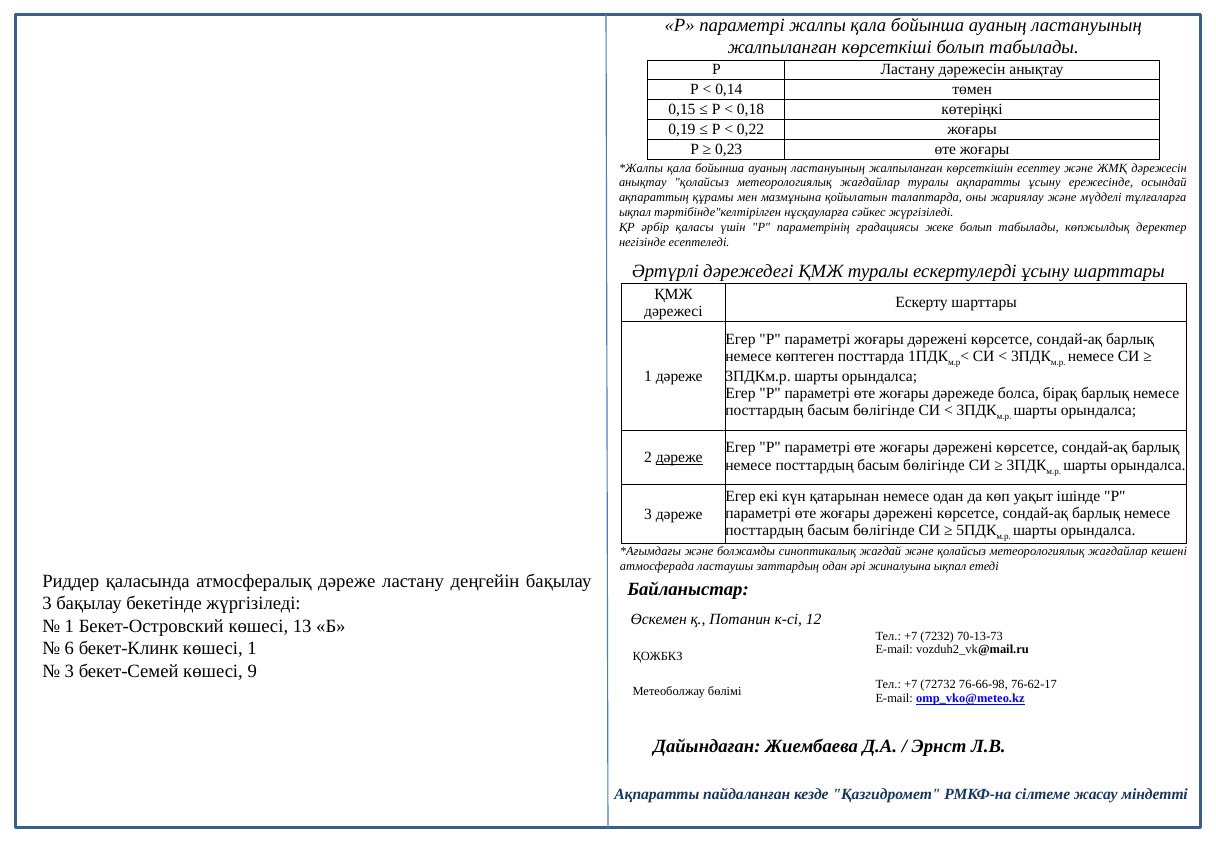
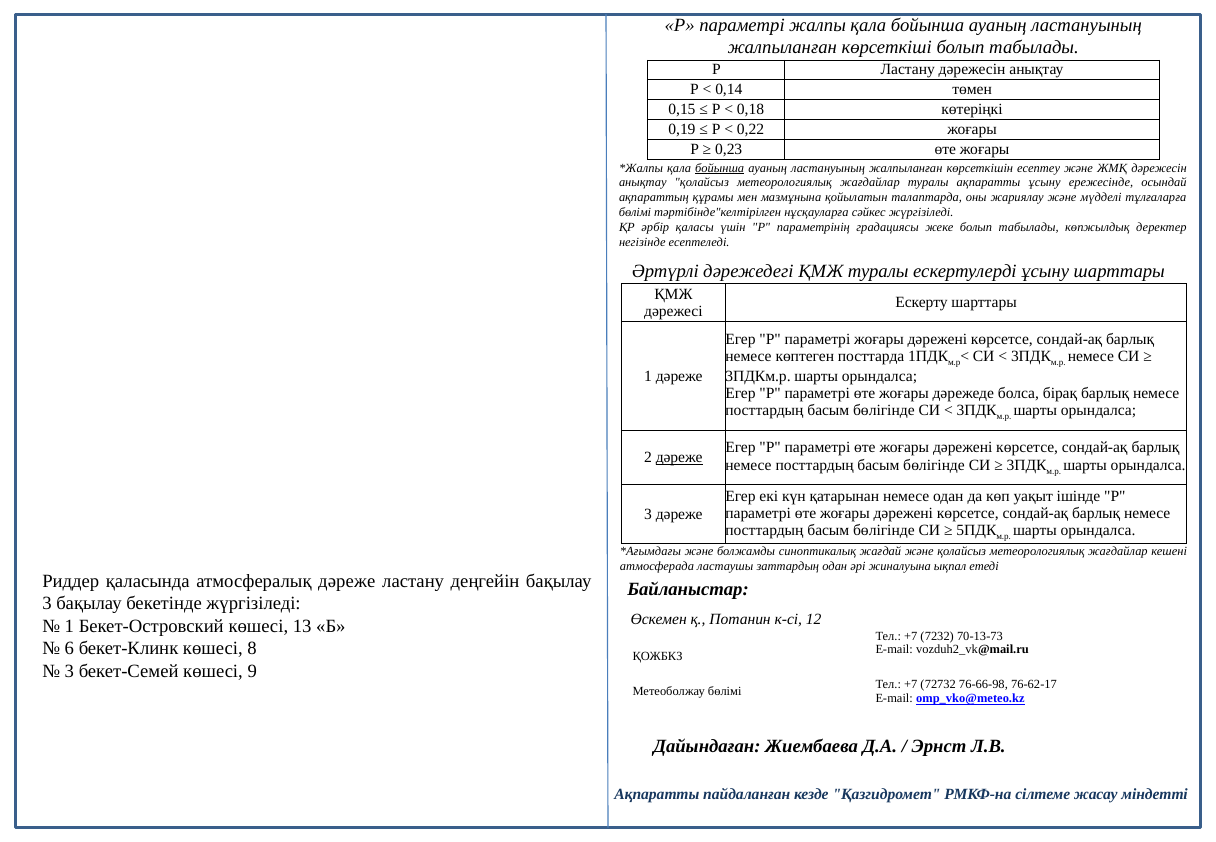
бойынша at (720, 168) underline: none -> present
ықпал at (635, 213): ықпал -> бөлімі
көшесі 1: 1 -> 8
